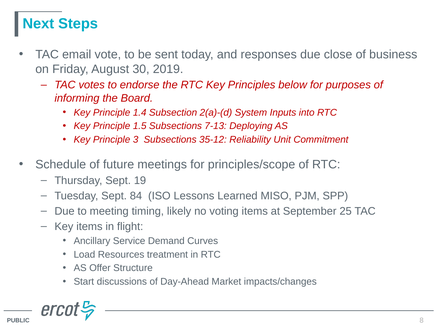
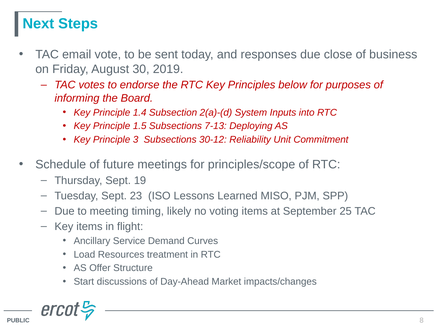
35-12: 35-12 -> 30-12
84: 84 -> 23
